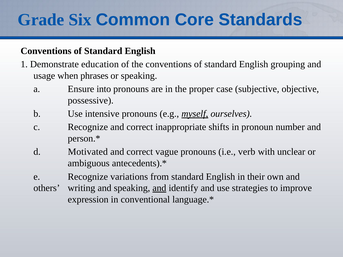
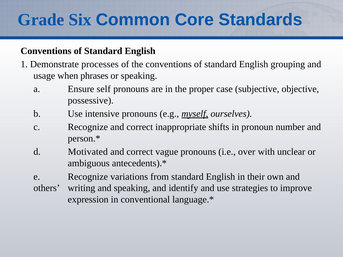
education: education -> processes
into: into -> self
verb: verb -> over
and at (159, 188) underline: present -> none
